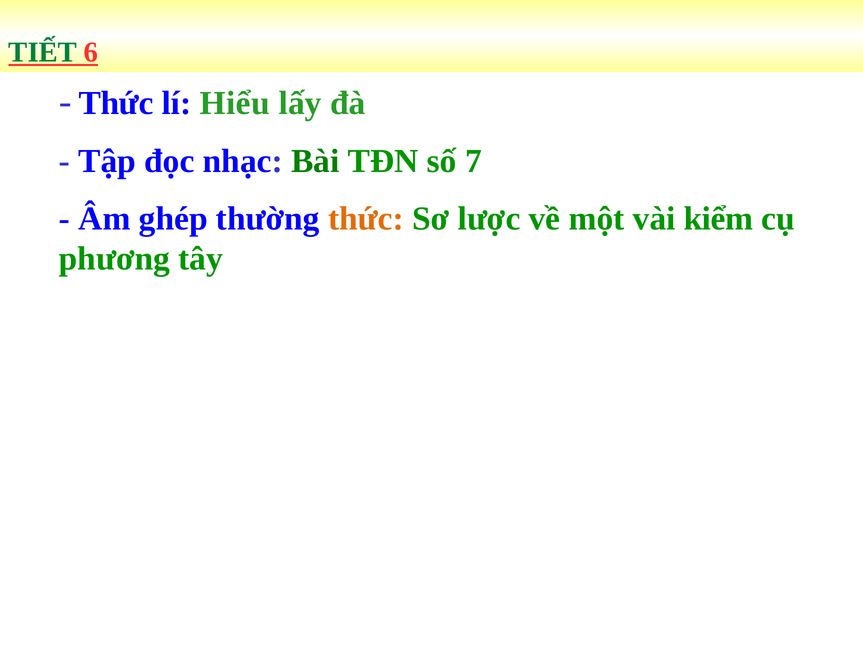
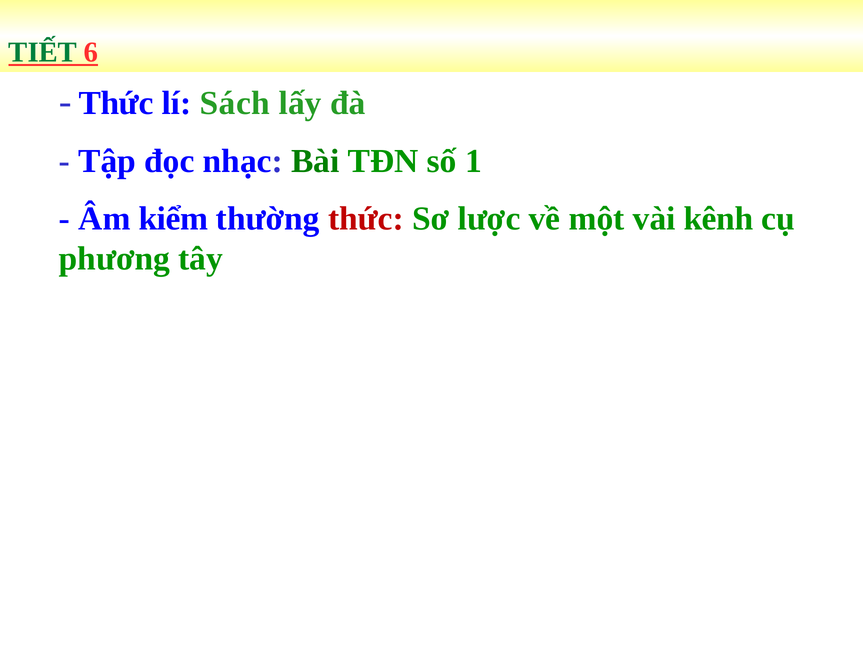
Hiểu: Hiểu -> Sách
7: 7 -> 1
ghép: ghép -> kiểm
thức at (366, 219) colour: orange -> red
kiểm: kiểm -> kênh
